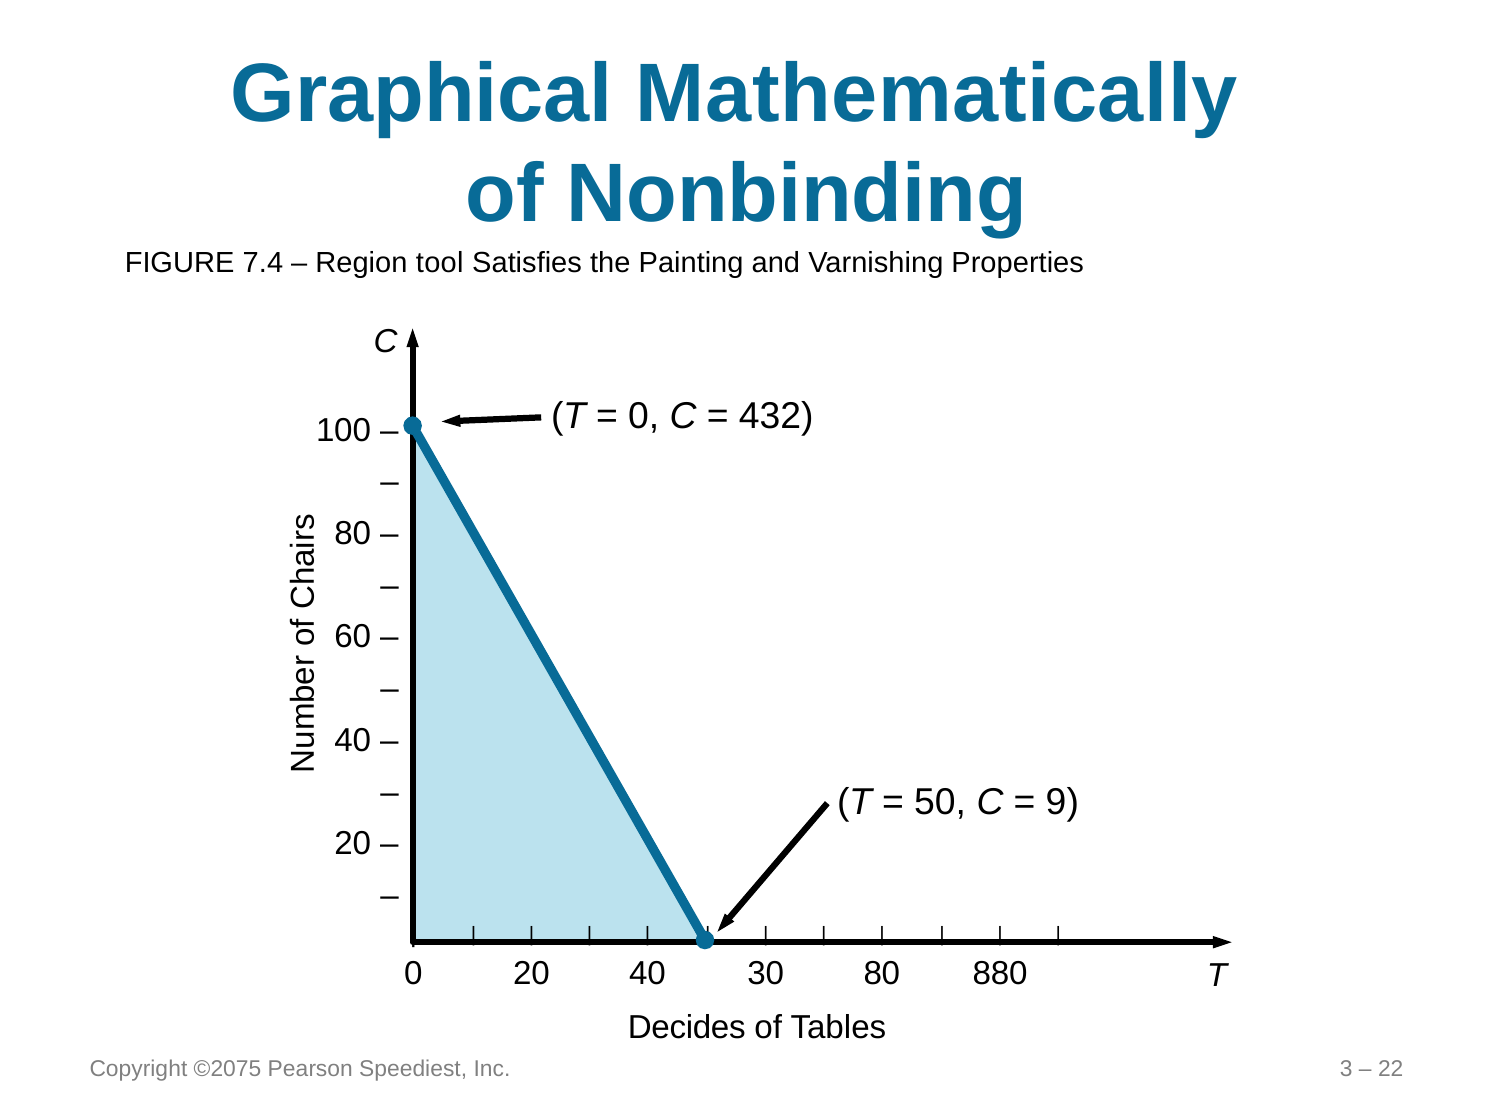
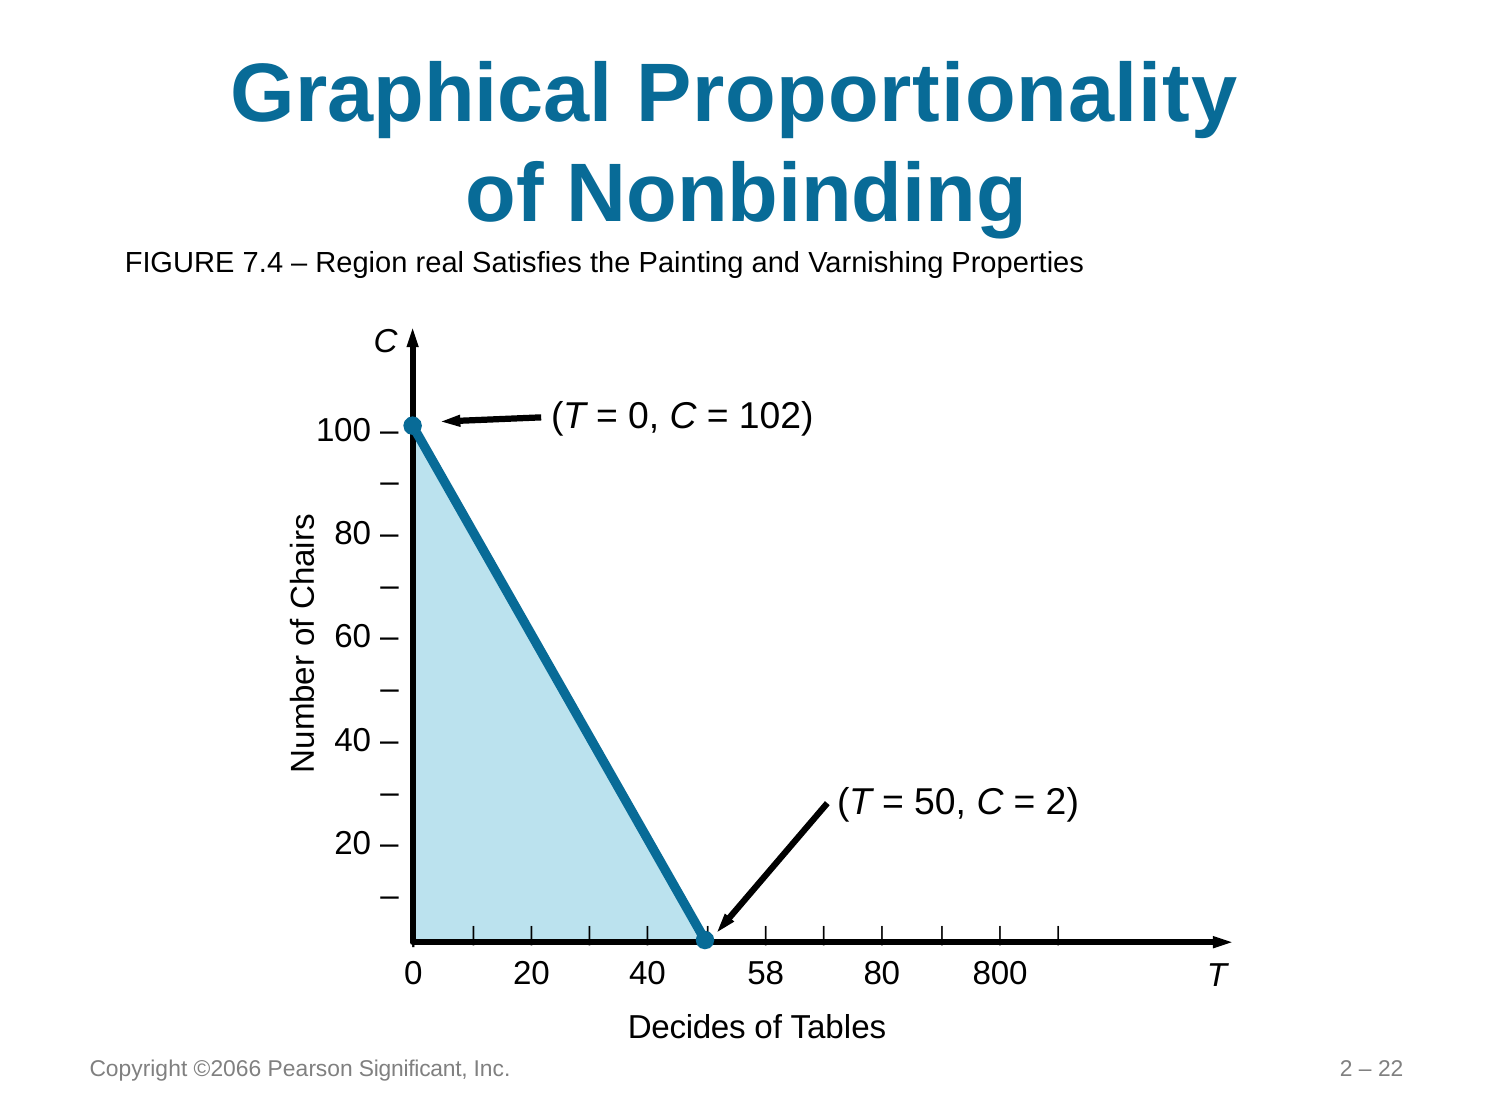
Mathematically: Mathematically -> Proportionality
tool: tool -> real
432: 432 -> 102
9 at (1062, 802): 9 -> 2
30: 30 -> 58
880: 880 -> 800
©2075: ©2075 -> ©2066
Speediest: Speediest -> Significant
Inc 3: 3 -> 2
